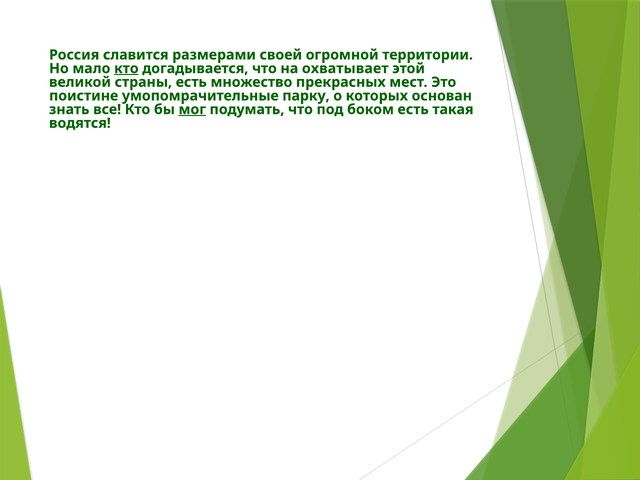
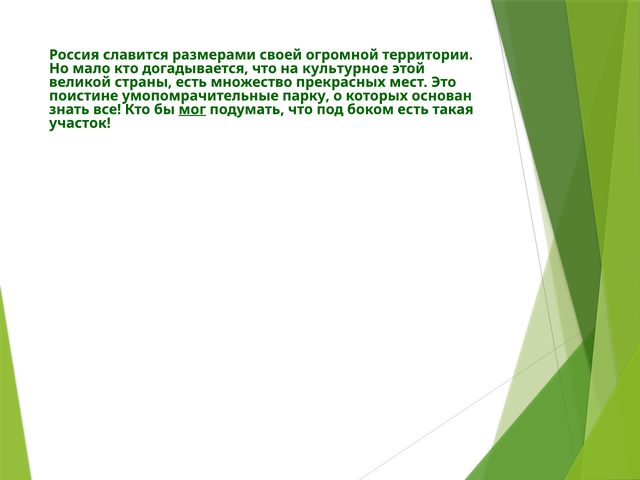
кто at (126, 68) underline: present -> none
охватывает: охватывает -> культурное
водятся: водятся -> участок
